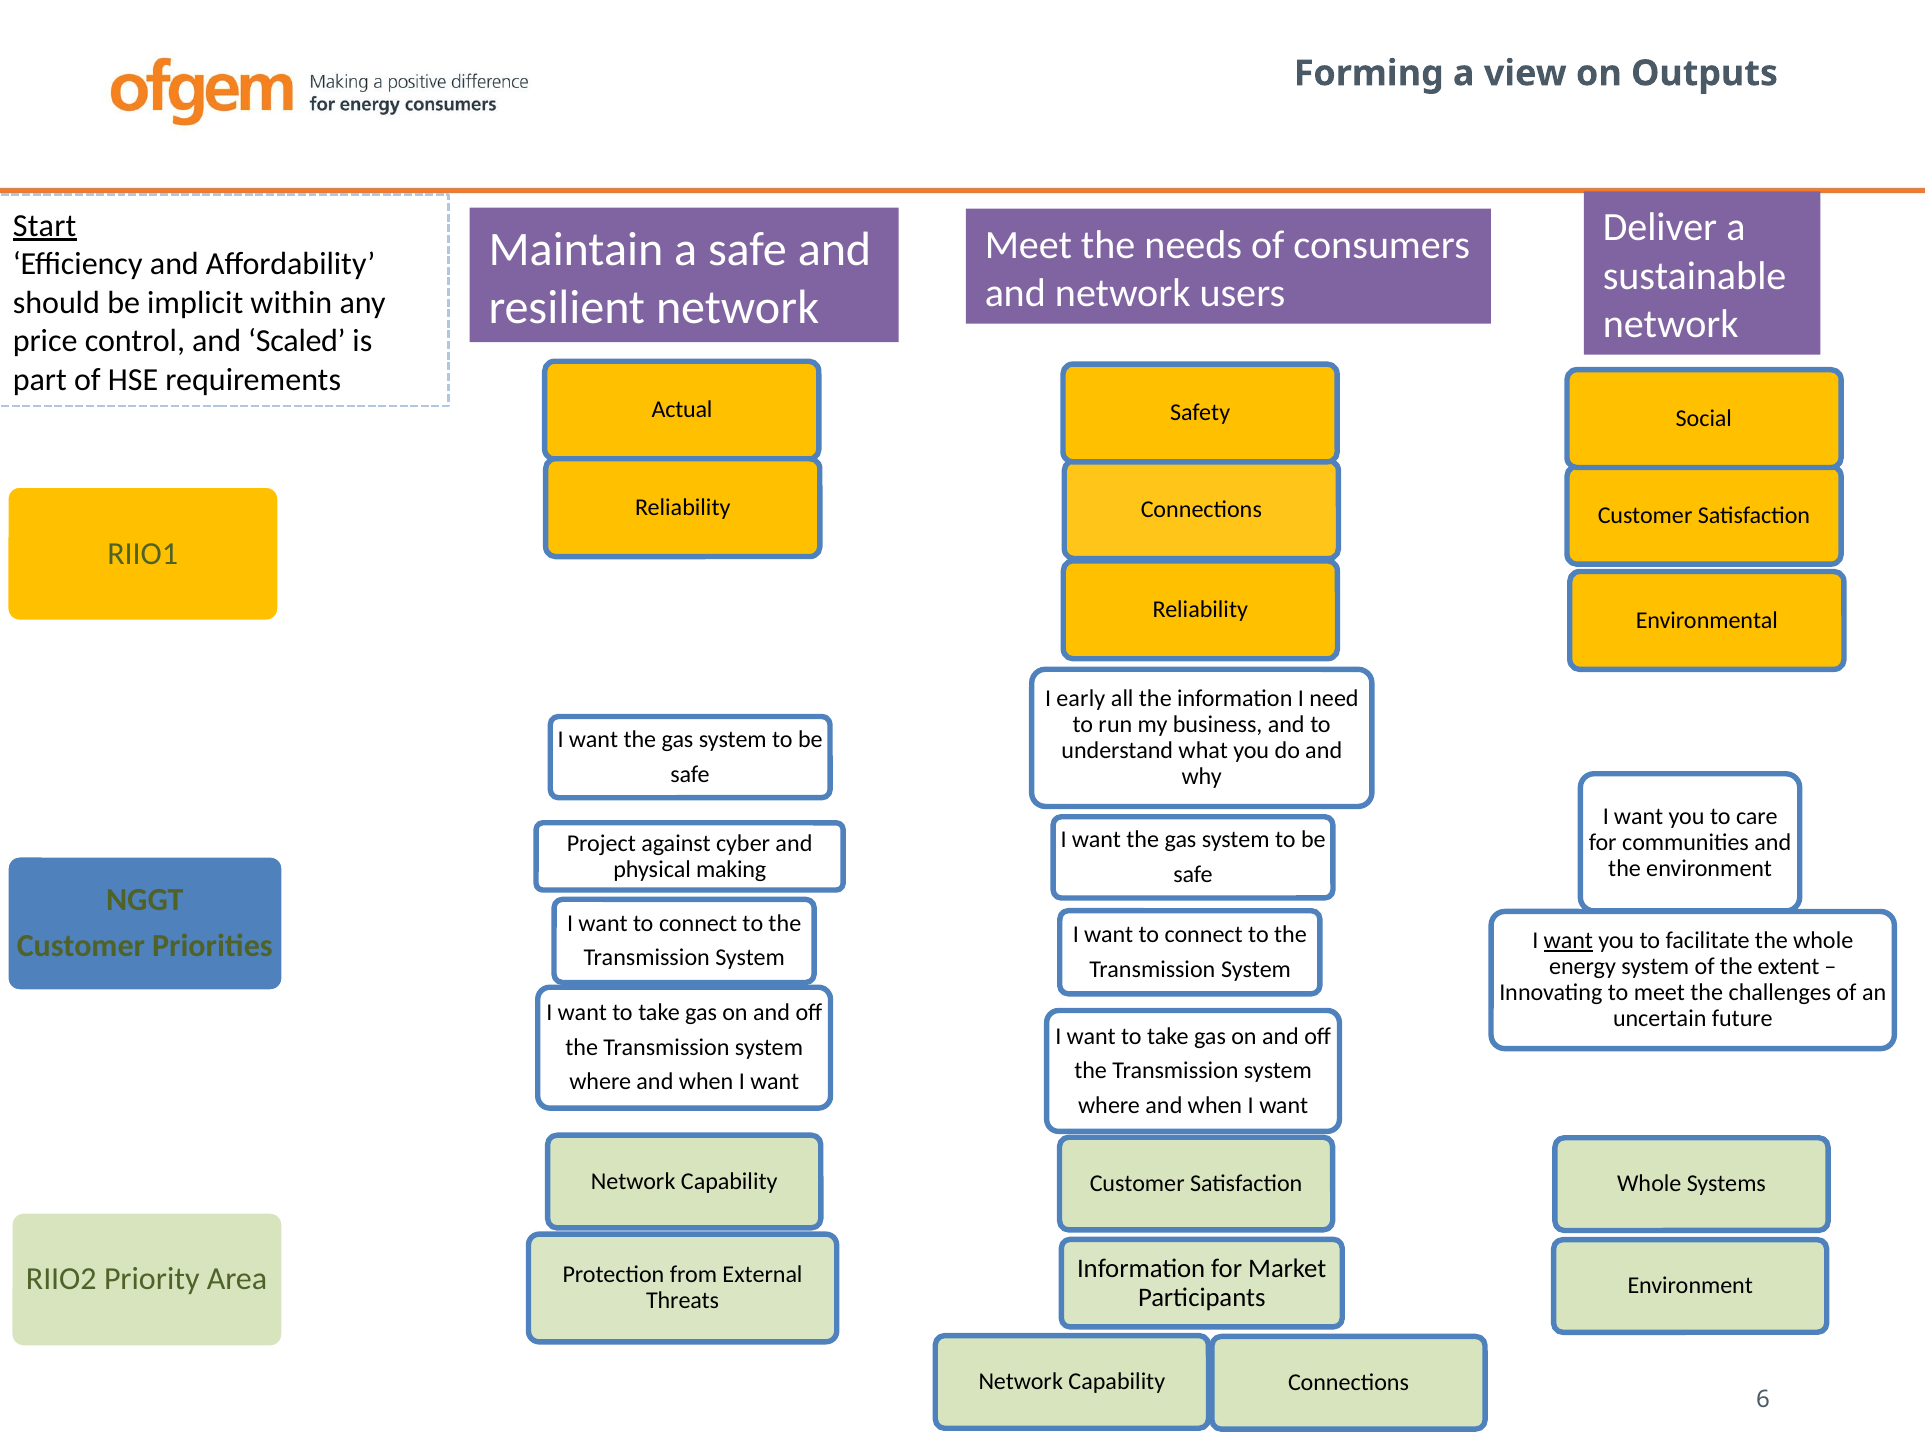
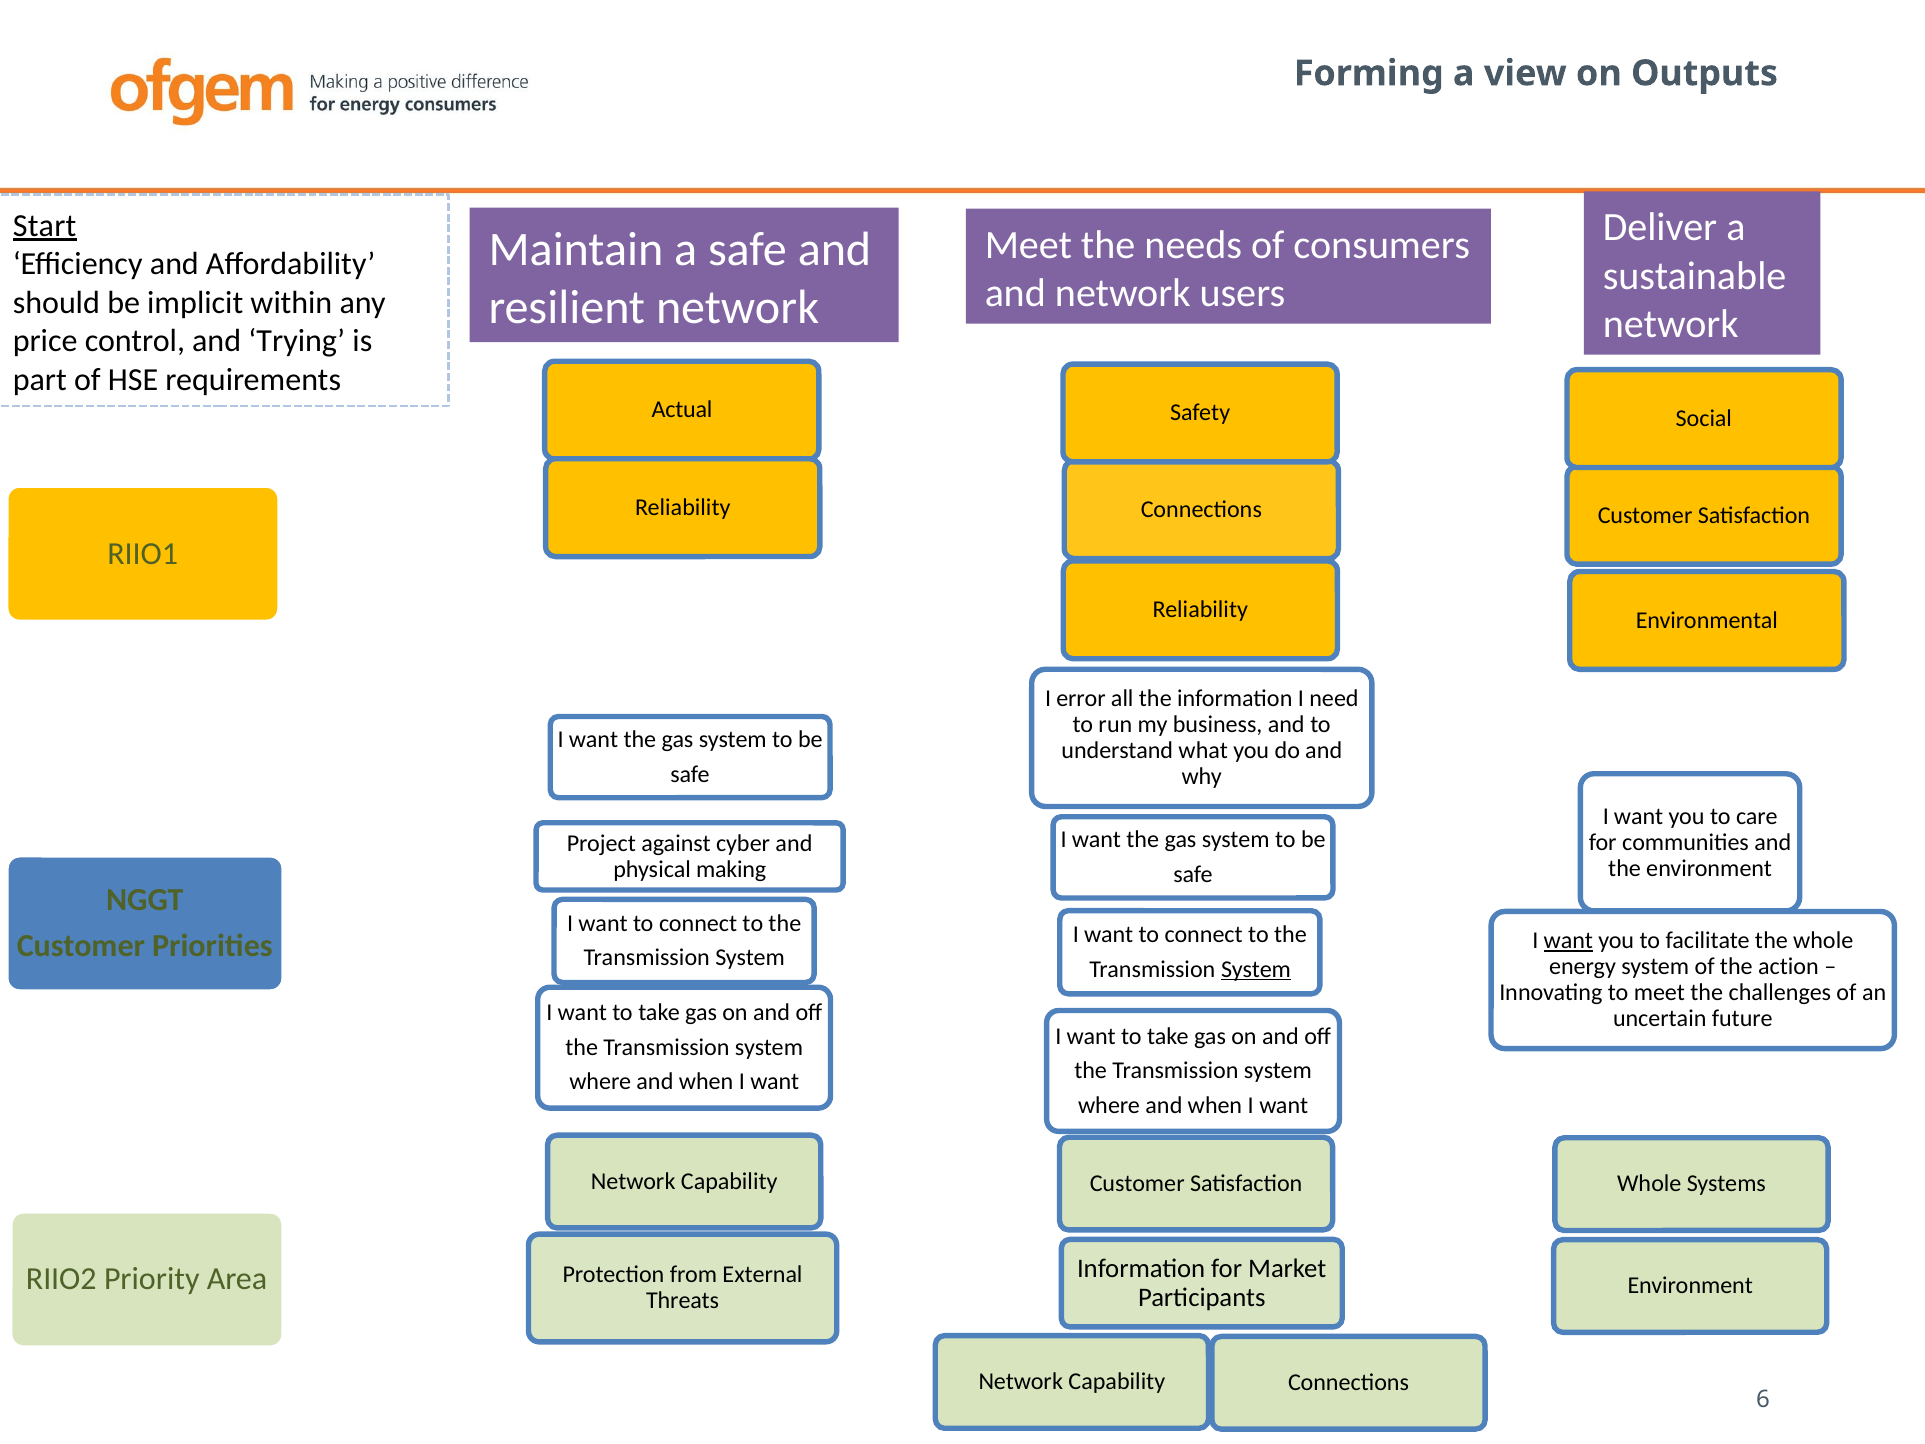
Scaled: Scaled -> Trying
early: early -> error
extent: extent -> action
System at (1256, 969) underline: none -> present
